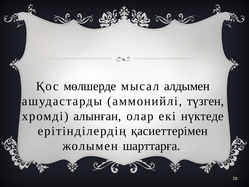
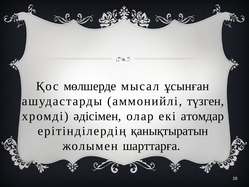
алдымен: алдымен -> ұсынған
алынған: алынған -> әдісімен
нүктеде: нүктеде -> атомдар
қасиеттерімен: қасиеттерімен -> қанықтыратын
